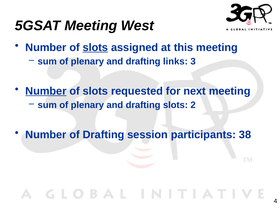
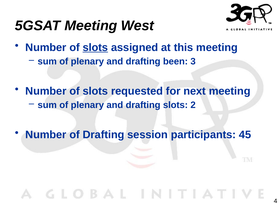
links: links -> been
Number at (46, 91) underline: present -> none
38: 38 -> 45
